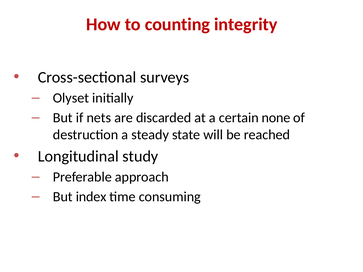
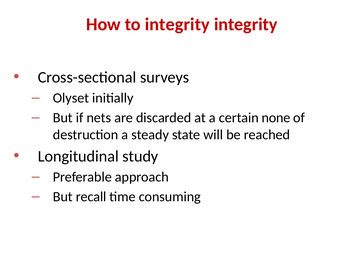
to counting: counting -> integrity
index: index -> recall
